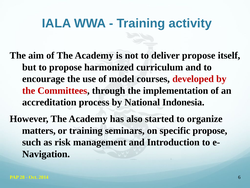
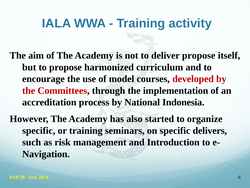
matters at (39, 130): matters -> specific
specific propose: propose -> delivers
